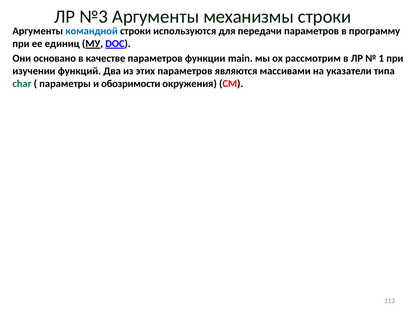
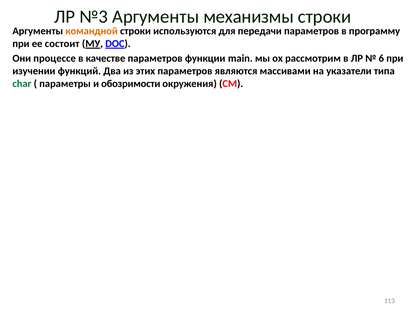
командной colour: blue -> orange
единиц: единиц -> состоит
основано: основано -> процессе
1: 1 -> 6
